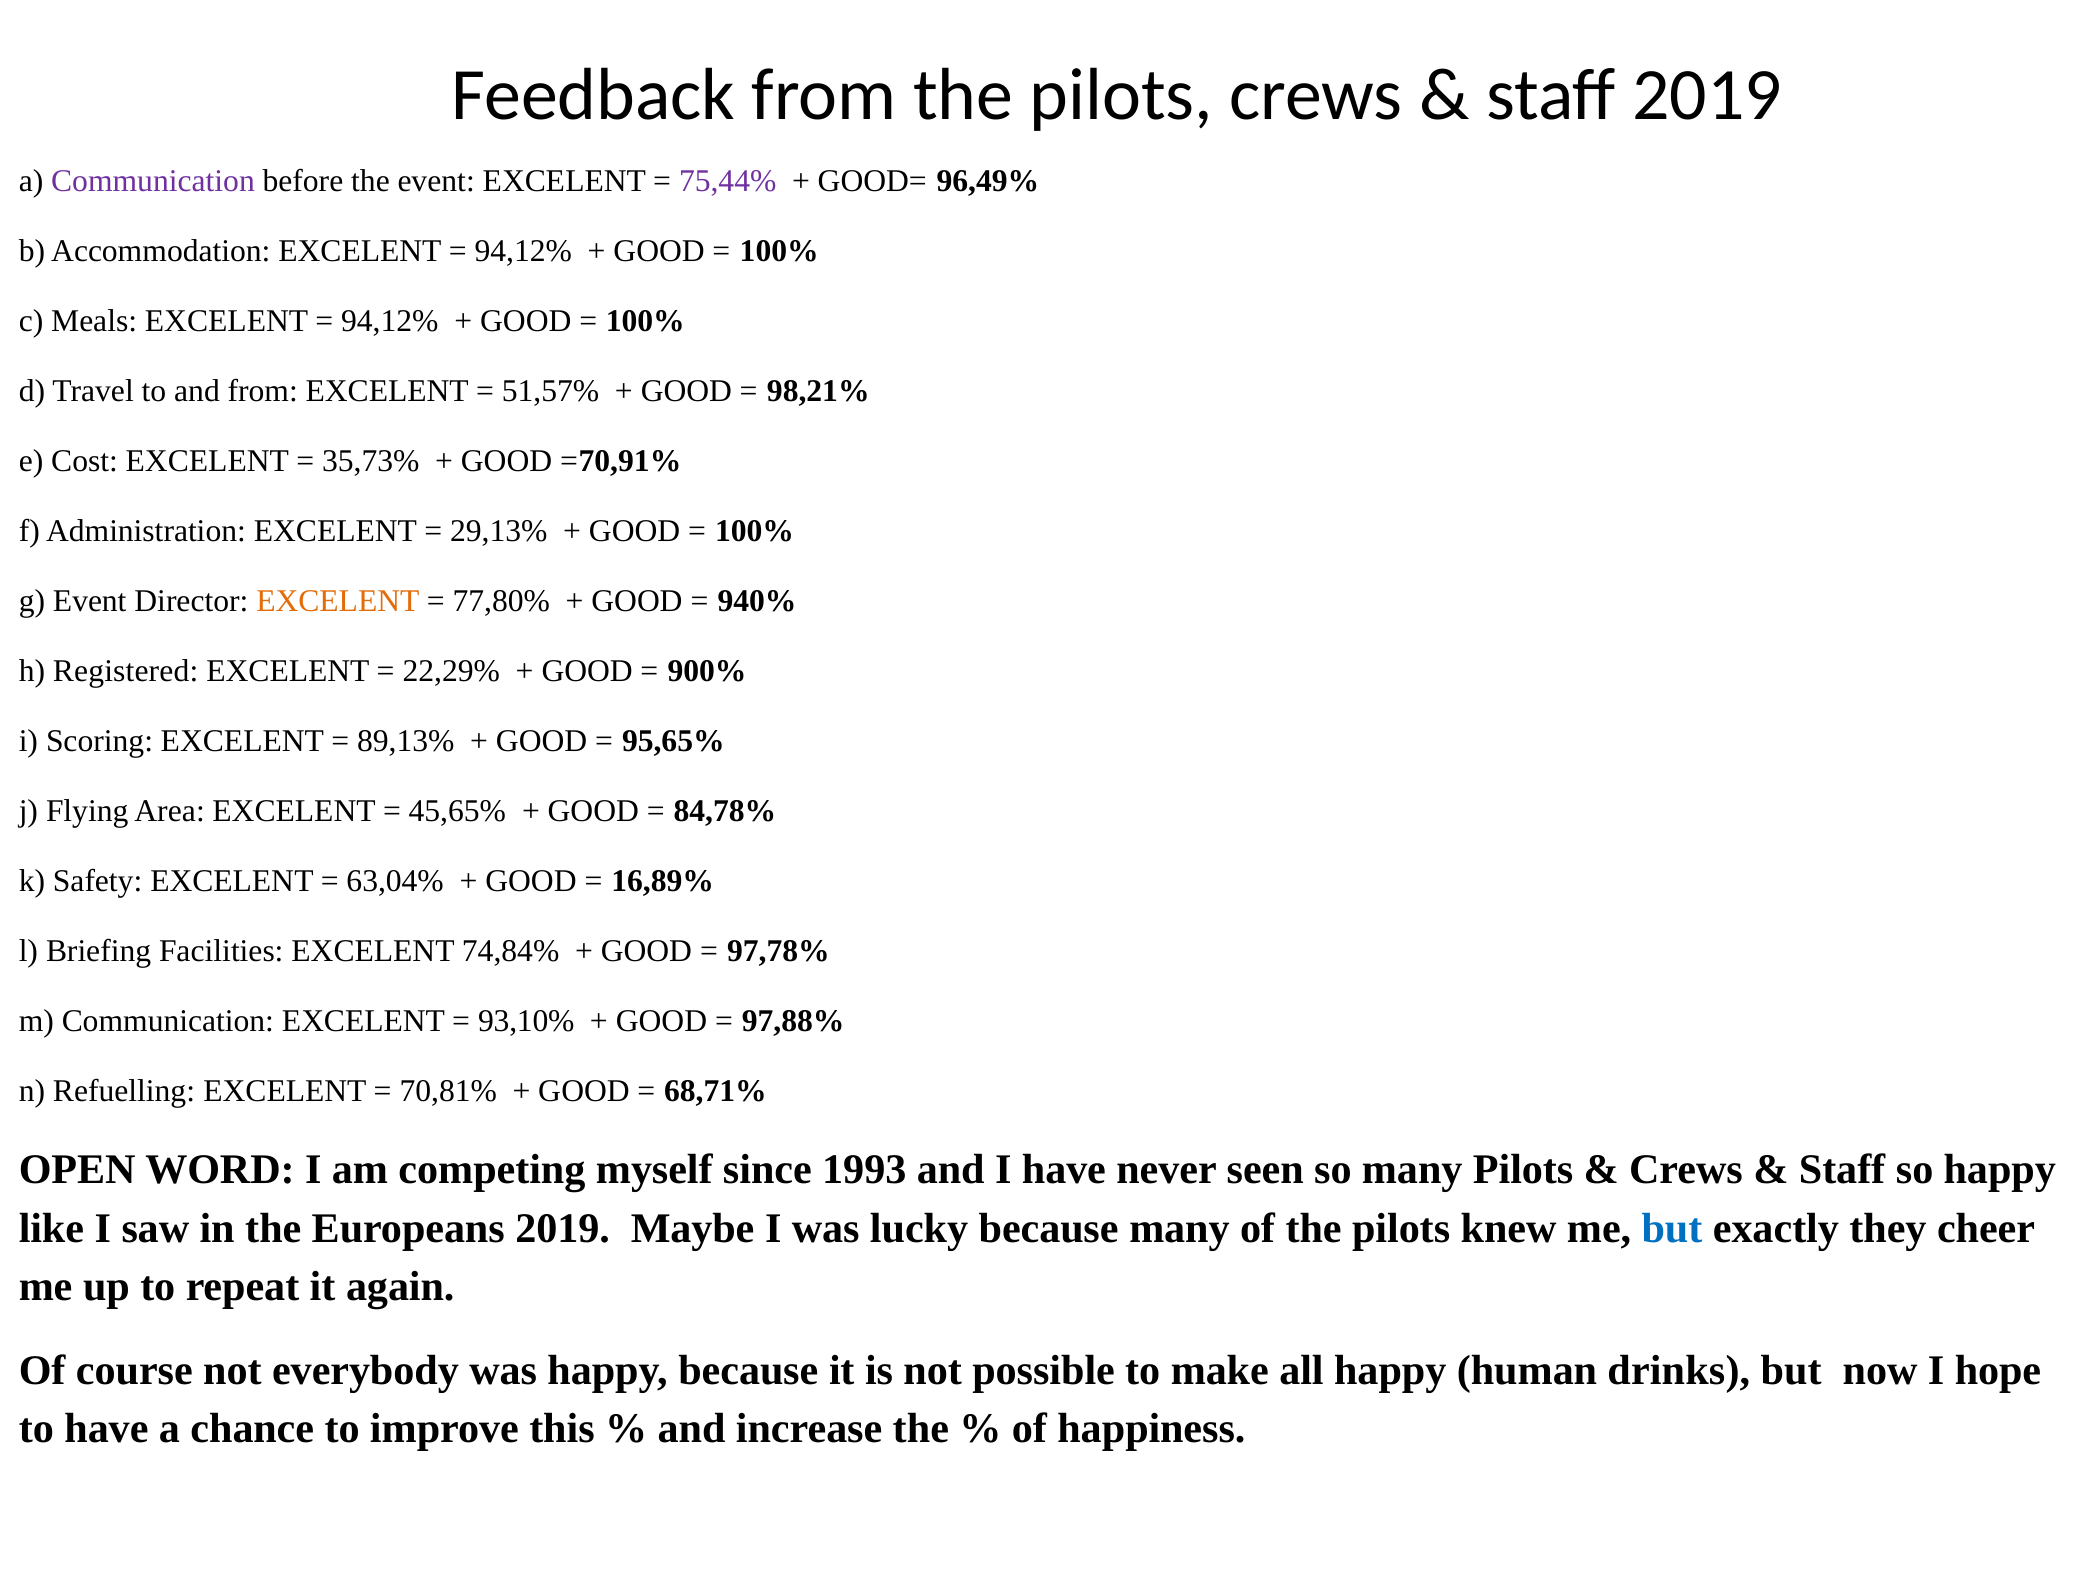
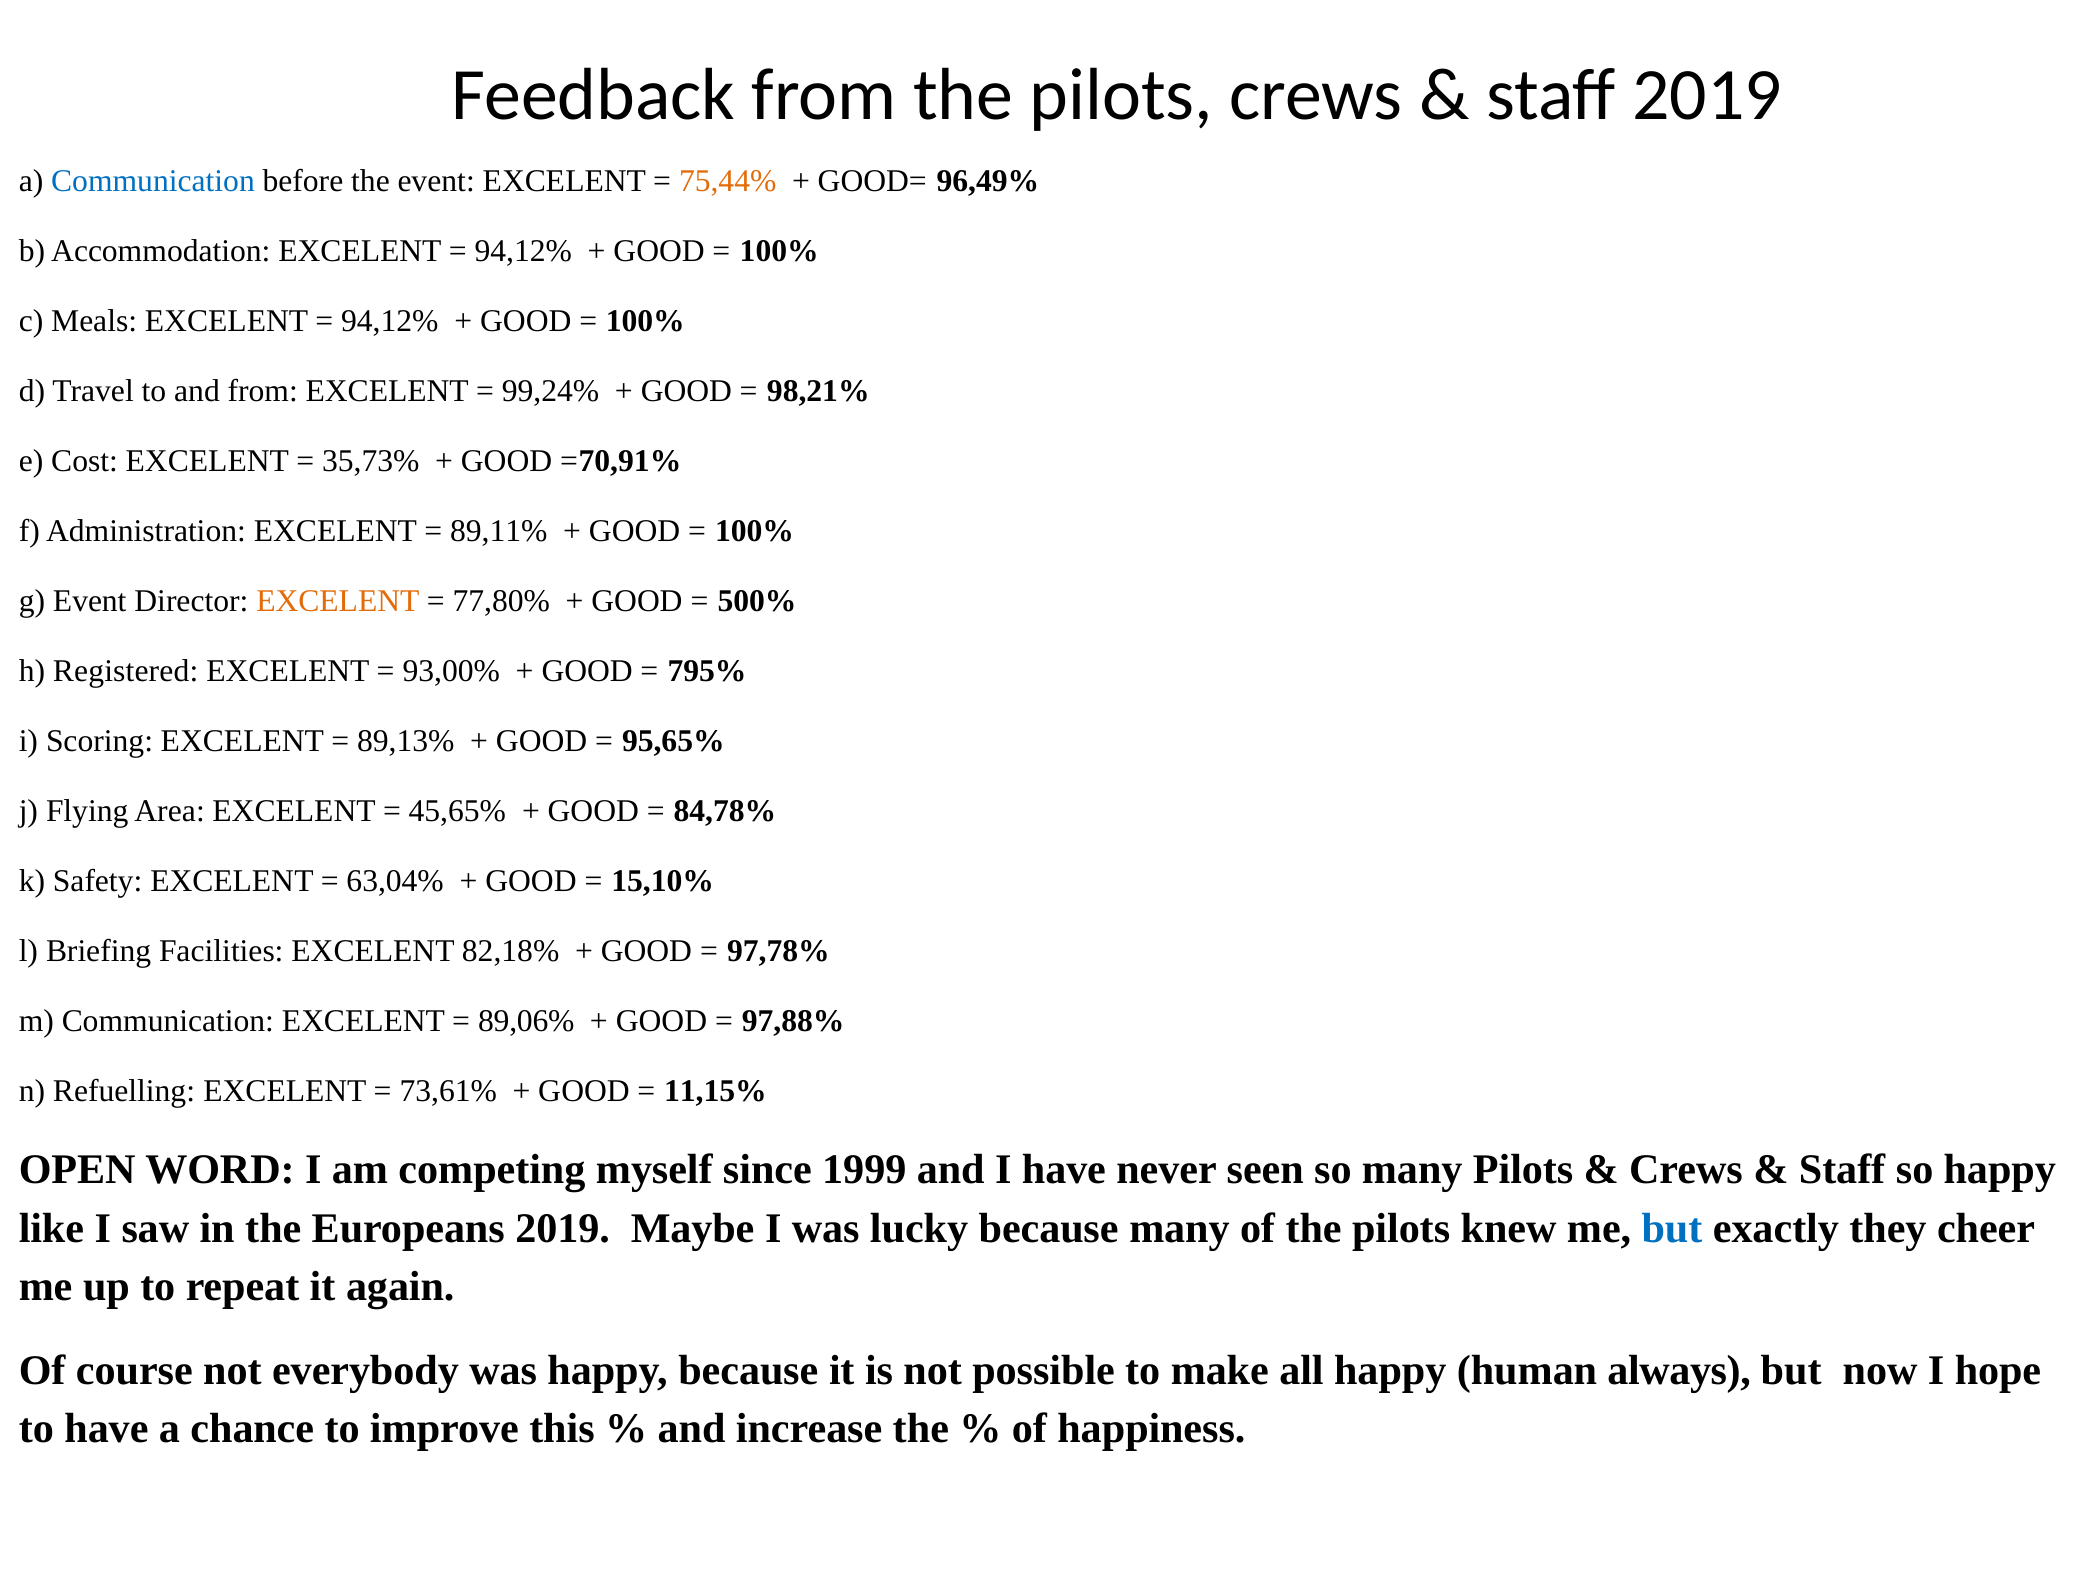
Communication at (153, 181) colour: purple -> blue
75,44% colour: purple -> orange
51,57%: 51,57% -> 99,24%
29,13%: 29,13% -> 89,11%
940%: 940% -> 500%
22,29%: 22,29% -> 93,00%
900%: 900% -> 795%
16,89%: 16,89% -> 15,10%
74,84%: 74,84% -> 82,18%
93,10%: 93,10% -> 89,06%
70,81%: 70,81% -> 73,61%
68,71%: 68,71% -> 11,15%
1993: 1993 -> 1999
drinks: drinks -> always
